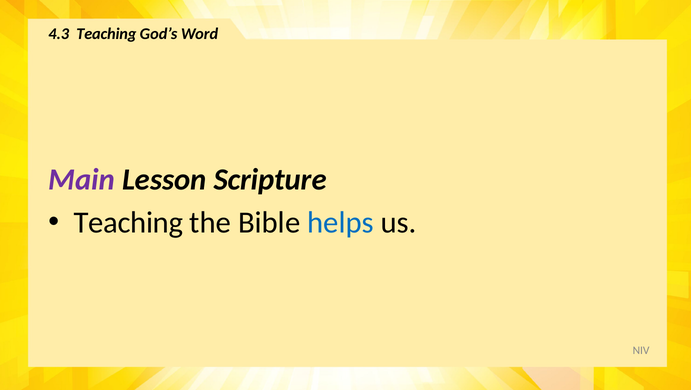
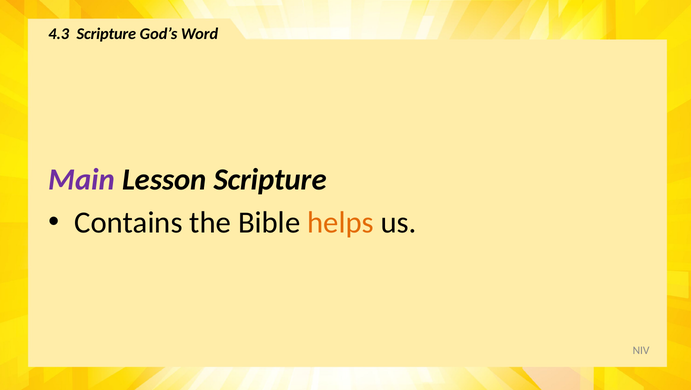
4.3 Teaching: Teaching -> Scripture
Teaching at (129, 222): Teaching -> Contains
helps colour: blue -> orange
